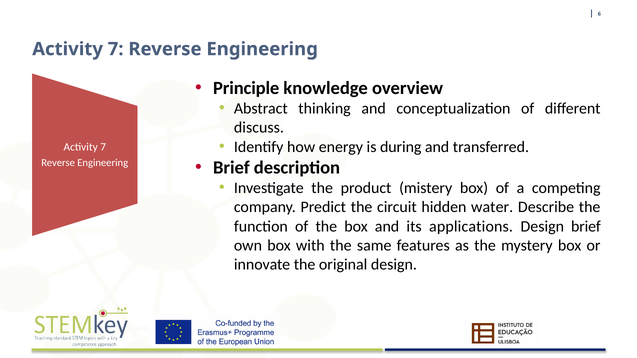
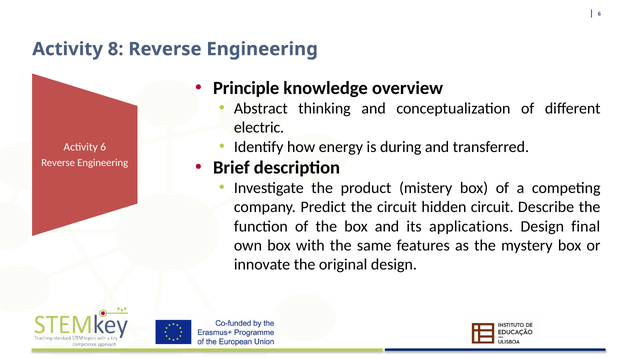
7 at (116, 49): 7 -> 8
discuss: discuss -> electric
7 at (103, 147): 7 -> 6
hidden water: water -> circuit
Design brief: brief -> final
